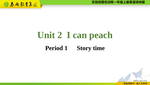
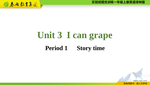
2: 2 -> 3
peach: peach -> grape
